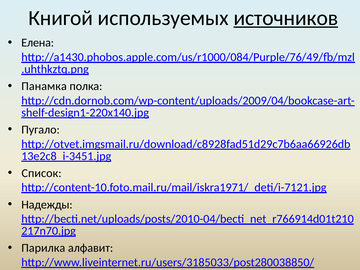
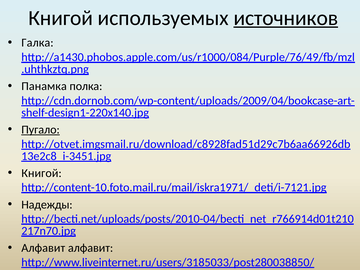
Елена: Елена -> Галка
Пугало underline: none -> present
Список at (42, 173): Список -> Книгой
Парилка at (43, 248): Парилка -> Алфавит
